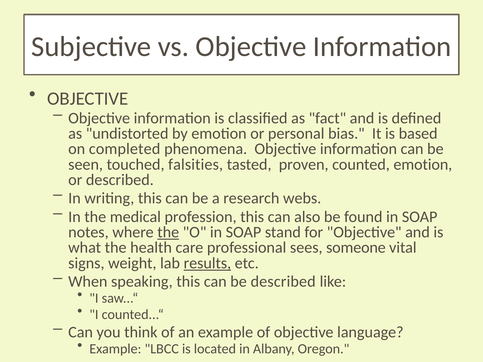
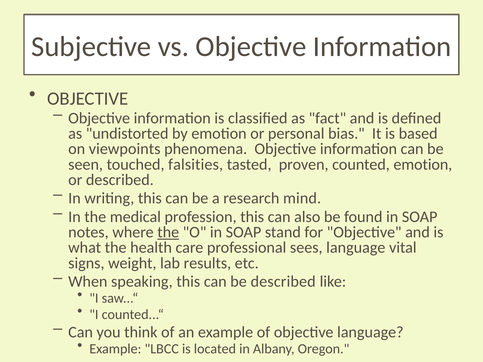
completed: completed -> viewpoints
webs: webs -> mind
sees someone: someone -> language
results underline: present -> none
